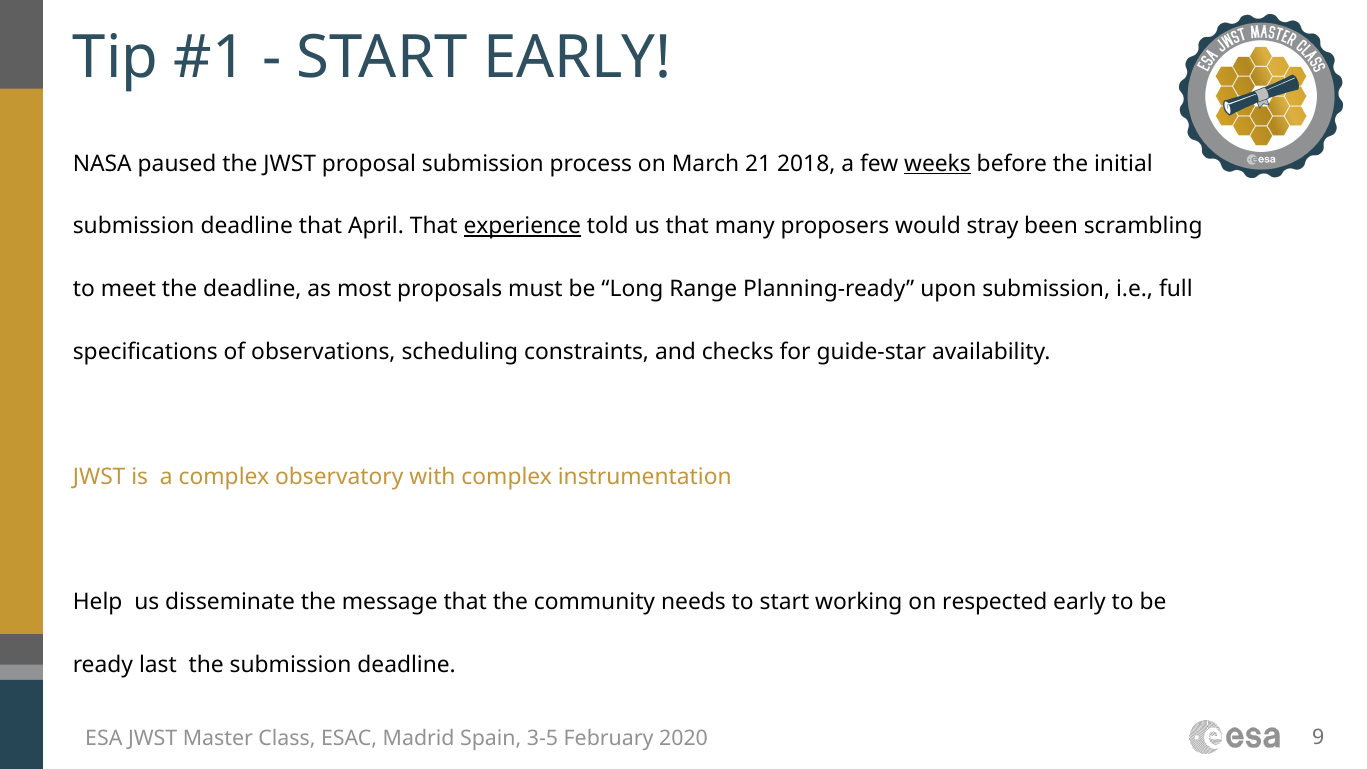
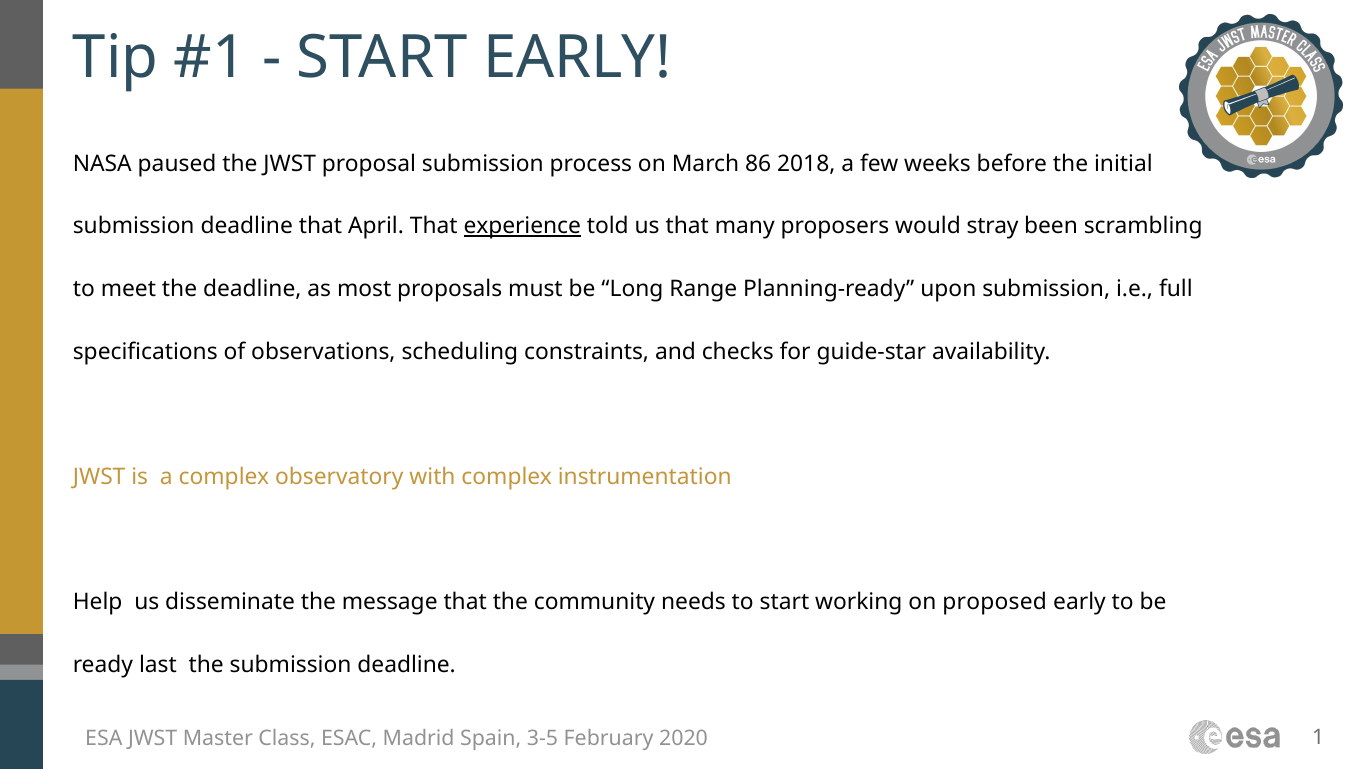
21: 21 -> 86
weeks underline: present -> none
respected: respected -> proposed
9: 9 -> 1
